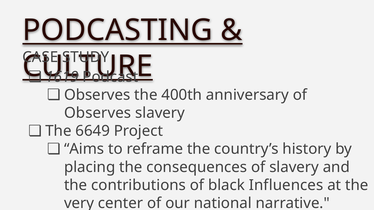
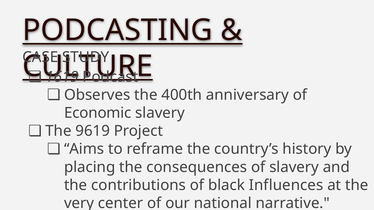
Observes at (98, 113): Observes -> Economic
6649: 6649 -> 9619
